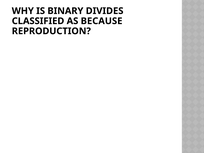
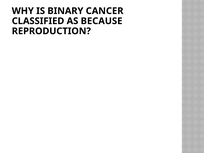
DIVIDES: DIVIDES -> CANCER
